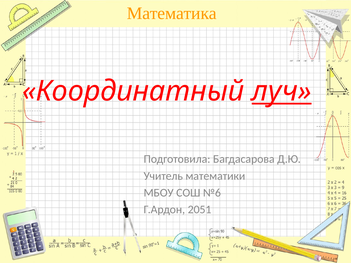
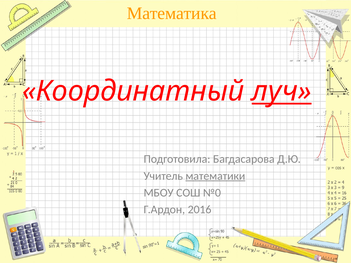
математики underline: none -> present
№6: №6 -> №0
2051: 2051 -> 2016
